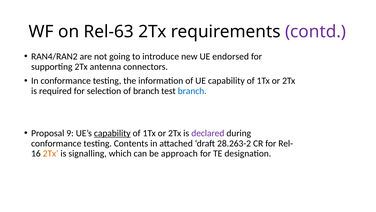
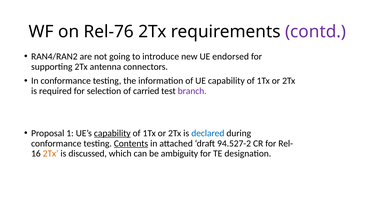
Rel-63: Rel-63 -> Rel-76
of branch: branch -> carried
branch at (192, 91) colour: blue -> purple
9: 9 -> 1
declared colour: purple -> blue
Contents underline: none -> present
28.263-2: 28.263-2 -> 94.527-2
signalling: signalling -> discussed
approach: approach -> ambiguity
